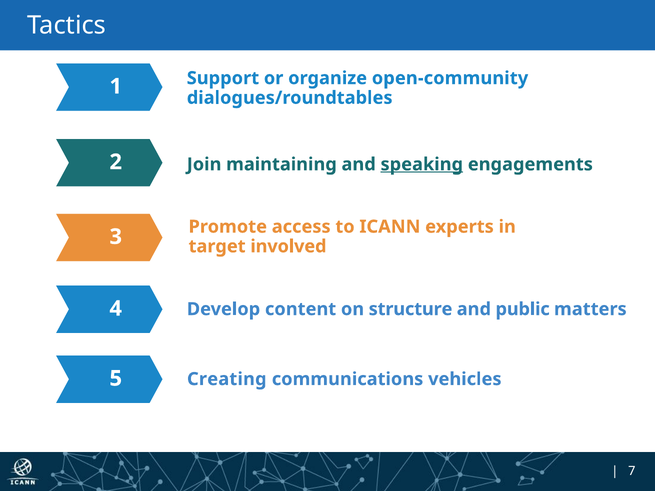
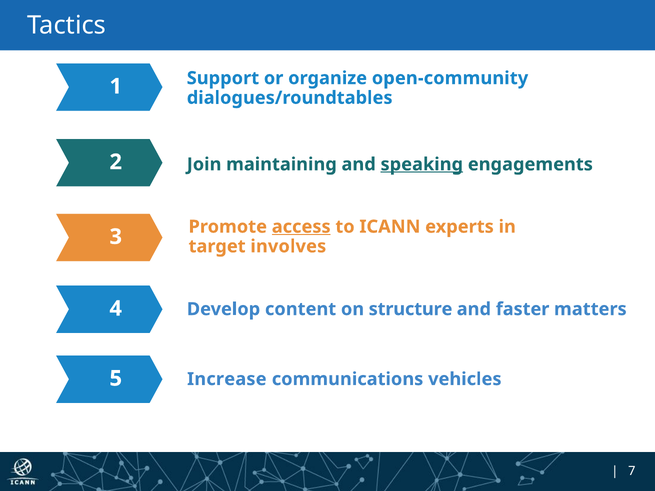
access underline: none -> present
involved: involved -> involves
public: public -> faster
Creating: Creating -> Increase
